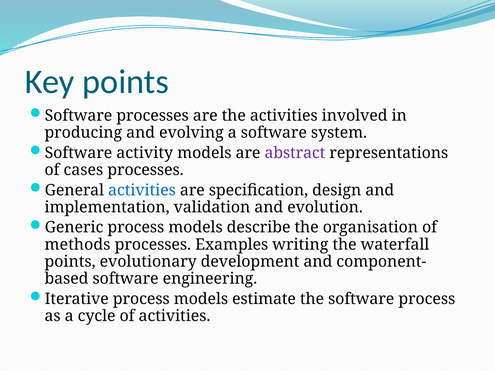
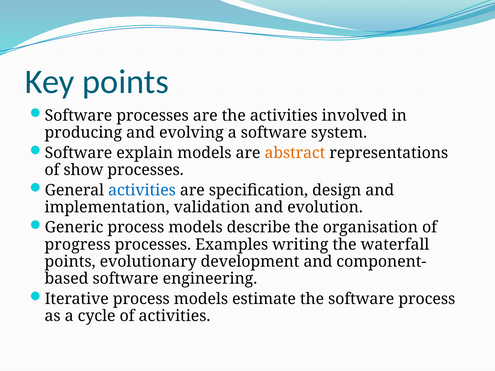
activity: activity -> explain
abstract colour: purple -> orange
cases: cases -> show
methods: methods -> progress
